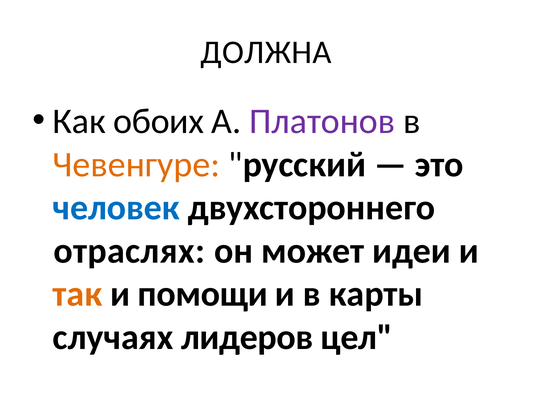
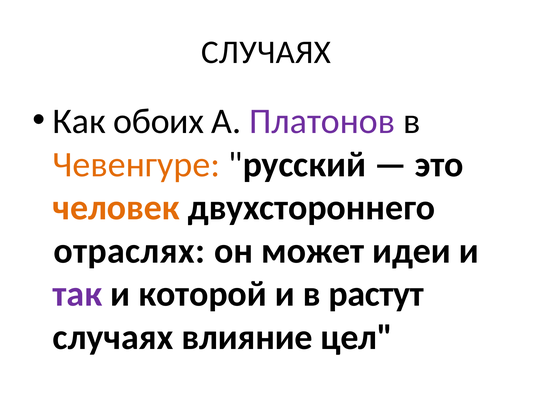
ДОЛЖНА at (266, 52): ДОЛЖНА -> СЛУЧАЯХ
человек colour: blue -> orange
так colour: orange -> purple
помощи: помощи -> которой
карты: карты -> растут
лидеров: лидеров -> влияние
